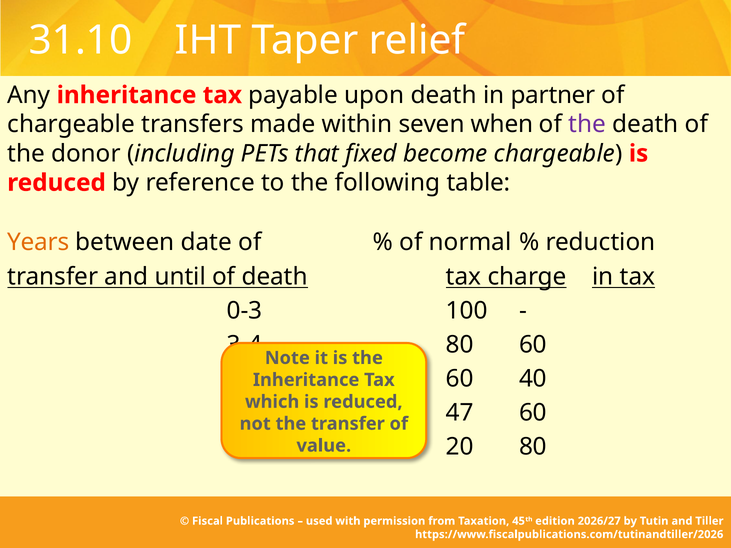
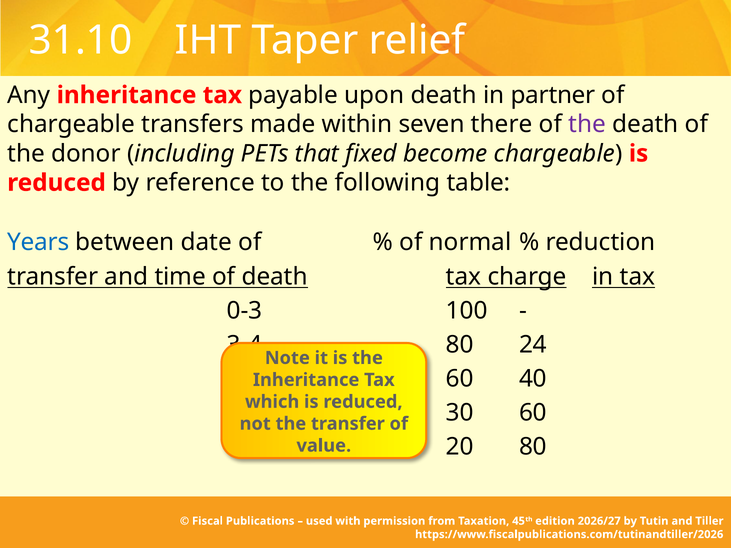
when: when -> there
Years colour: orange -> blue
until: until -> time
80 60: 60 -> 24
47: 47 -> 30
